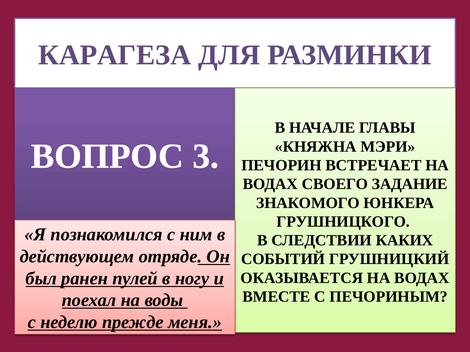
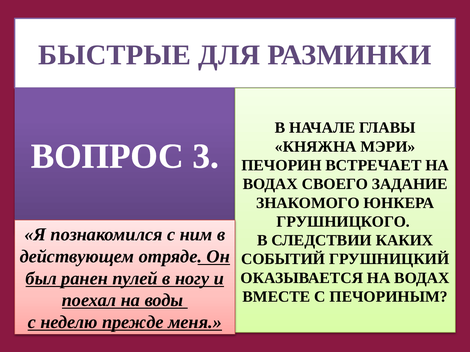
КАРАГЕЗА: КАРАГЕЗА -> БЫСТРЫЕ
